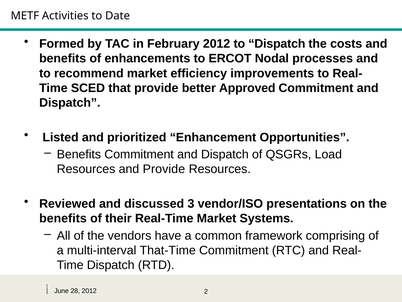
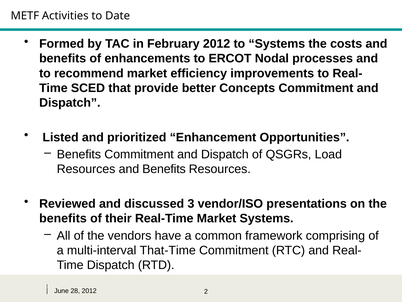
to Dispatch: Dispatch -> Systems
Approved: Approved -> Concepts
Resources and Provide: Provide -> Benefits
